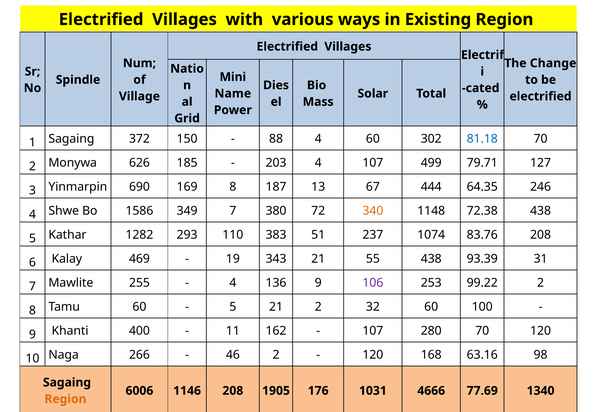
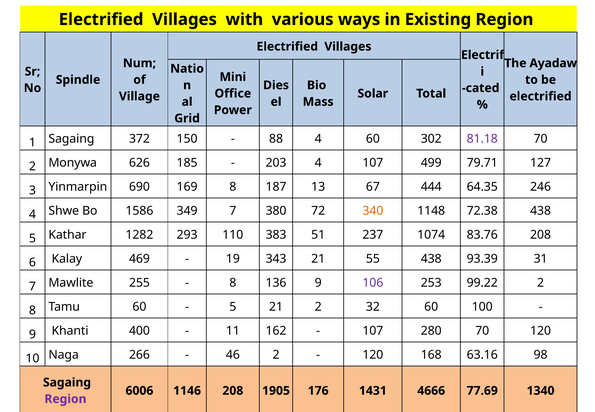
Change: Change -> Ayadaw
Name: Name -> Office
81.18 colour: blue -> purple
4 at (233, 283): 4 -> 8
1031: 1031 -> 1431
Region at (65, 399) colour: orange -> purple
